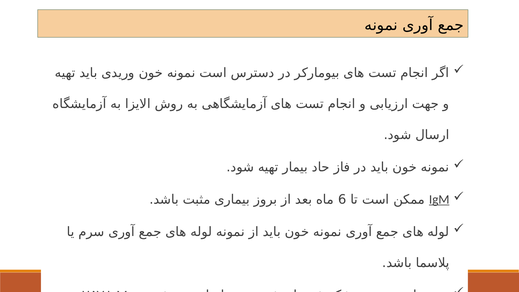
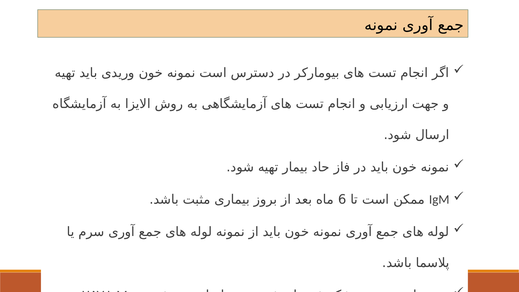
IgM at (439, 199) underline: present -> none
